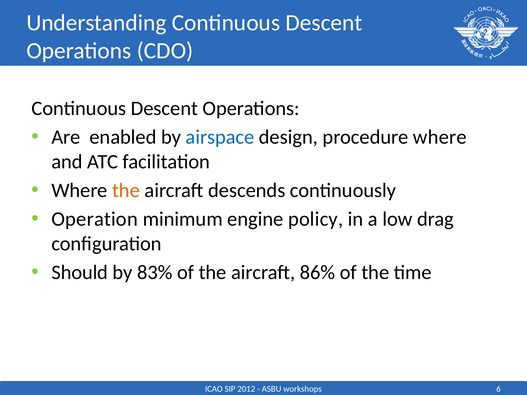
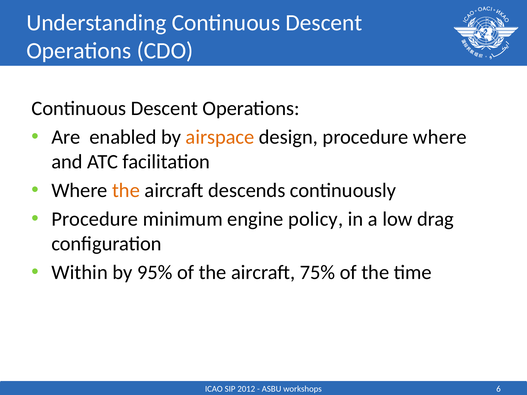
airspace colour: blue -> orange
Operation at (95, 219): Operation -> Procedure
Should: Should -> Within
83%: 83% -> 95%
86%: 86% -> 75%
